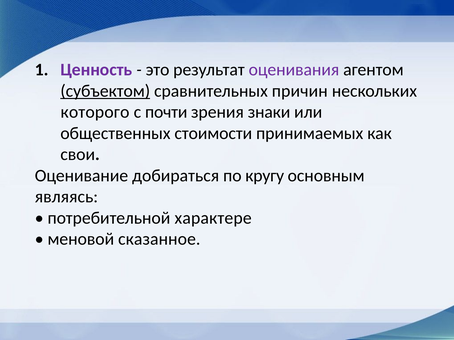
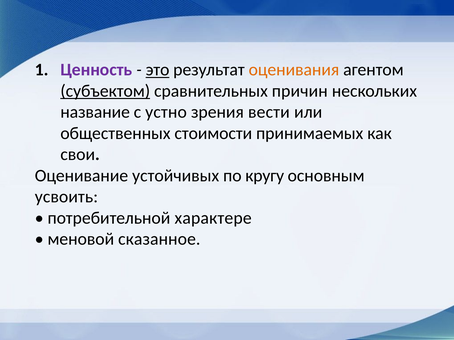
это underline: none -> present
оценивания colour: purple -> orange
которого: которого -> название
почти: почти -> устно
знаки: знаки -> вести
добираться: добираться -> устойчивых
являясь: являясь -> усвоить
